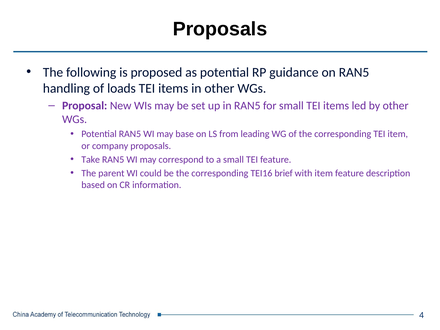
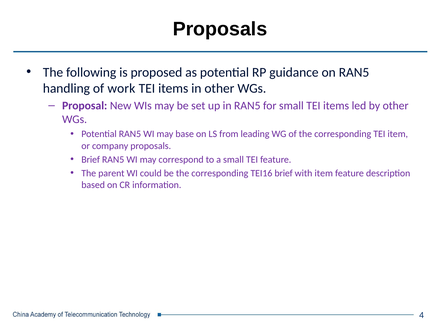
loads: loads -> work
Take at (91, 159): Take -> Brief
